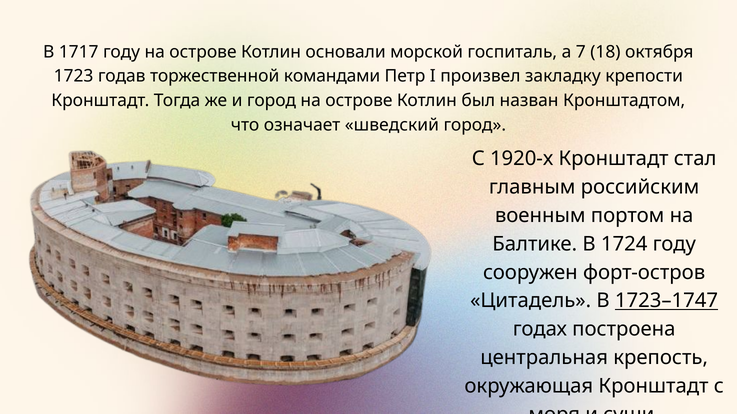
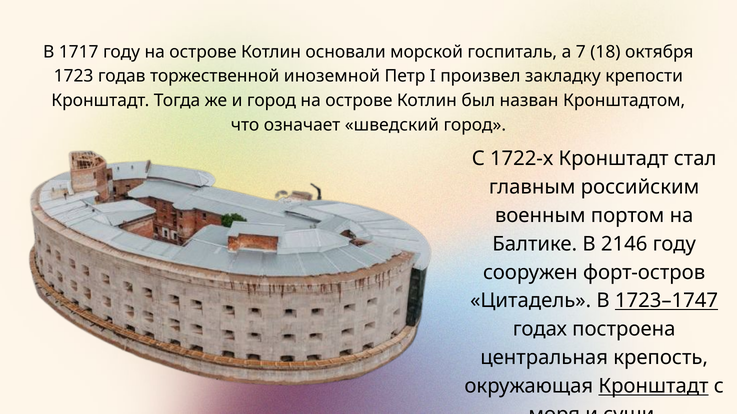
командами: командами -> иноземной
1920-х: 1920-х -> 1722-х
1724: 1724 -> 2146
Кронштадт at (654, 387) underline: none -> present
